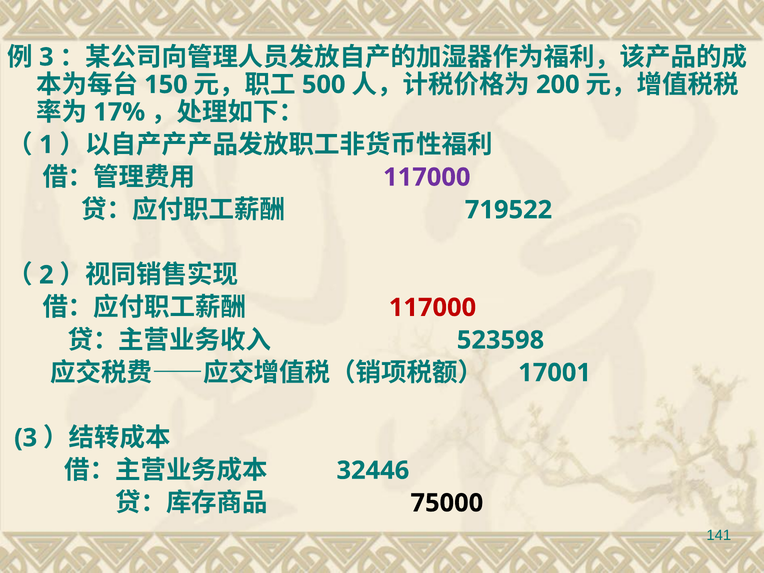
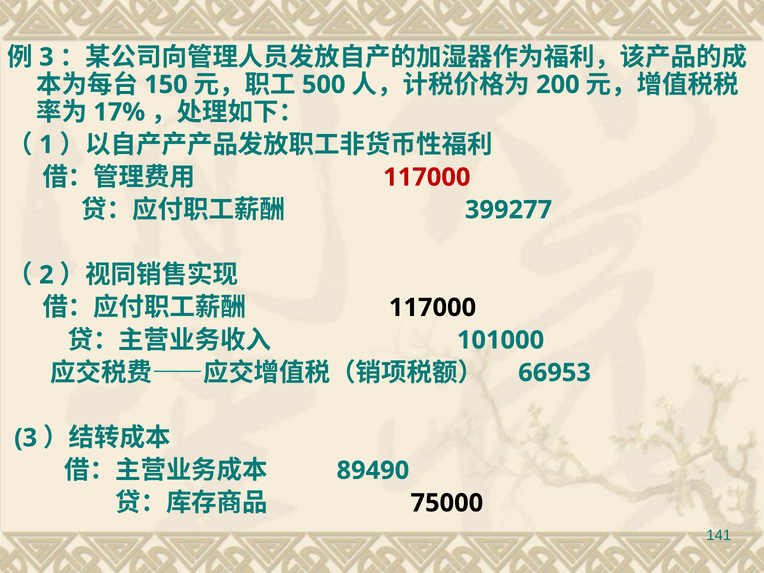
117000 at (427, 177) colour: purple -> red
719522: 719522 -> 399277
117000 at (433, 308) colour: red -> black
523598: 523598 -> 101000
17001: 17001 -> 66953
32446: 32446 -> 89490
